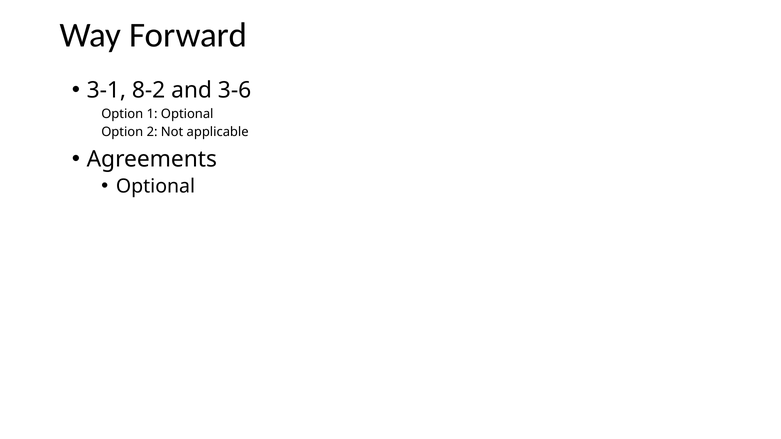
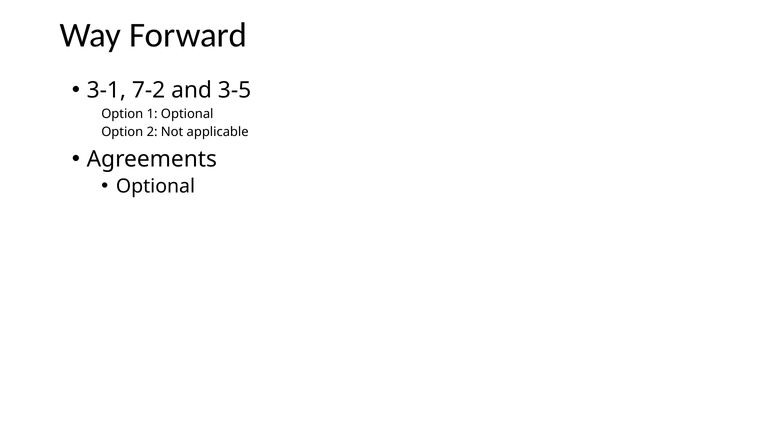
8-2: 8-2 -> 7-2
3-6: 3-6 -> 3-5
